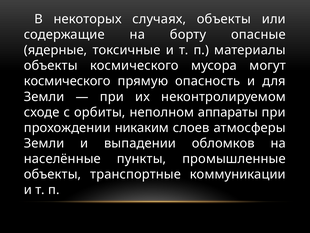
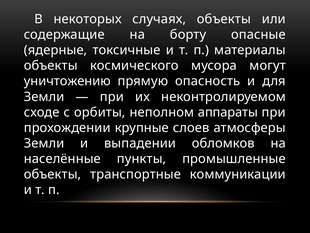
космического at (67, 81): космического -> уничтожению
никаким: никаким -> крупные
